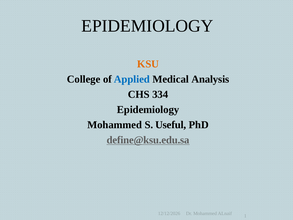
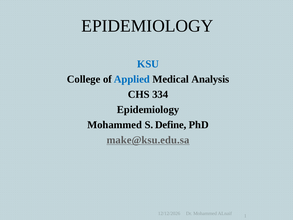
KSU colour: orange -> blue
Useful: Useful -> Define
define@ksu.edu.sa: define@ksu.edu.sa -> make@ksu.edu.sa
